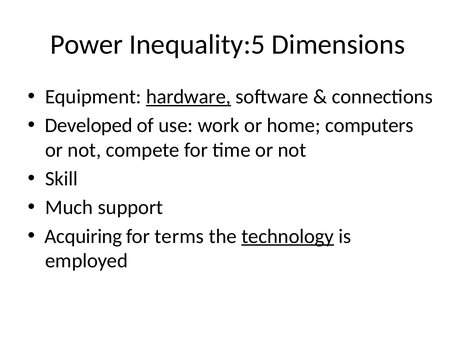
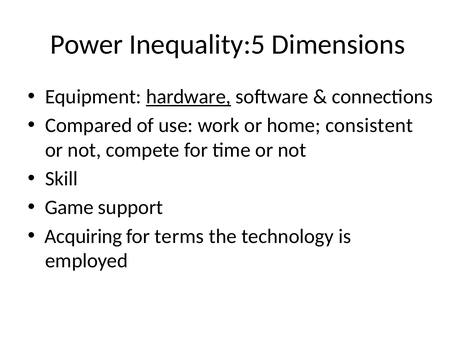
Developed: Developed -> Compared
computers: computers -> consistent
Much: Much -> Game
technology underline: present -> none
